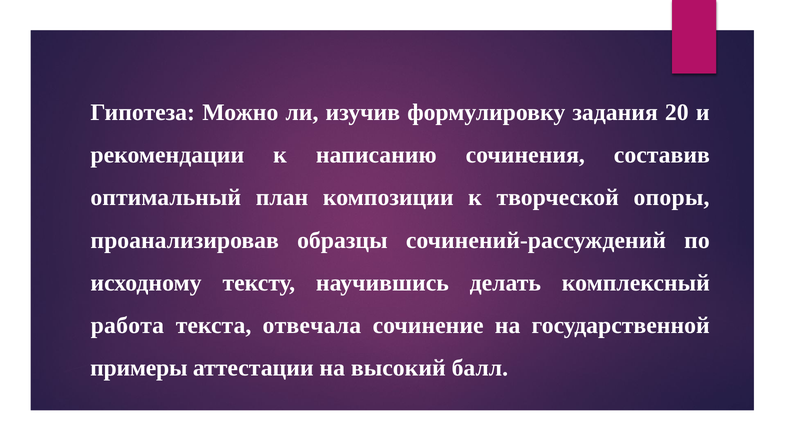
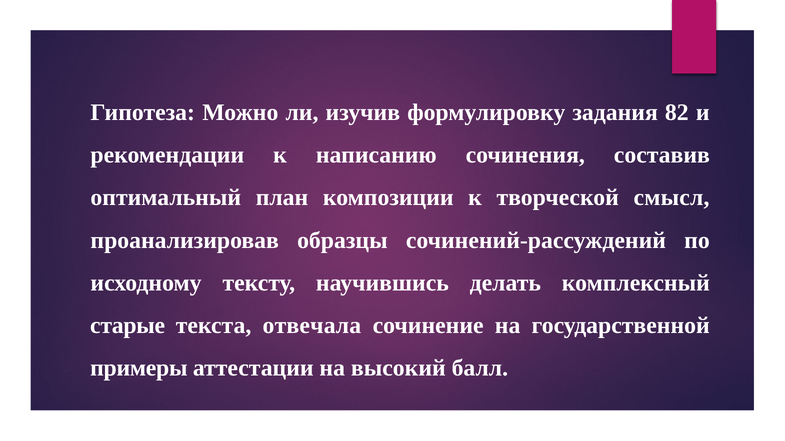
20: 20 -> 82
опоры: опоры -> смысл
работа: работа -> старые
